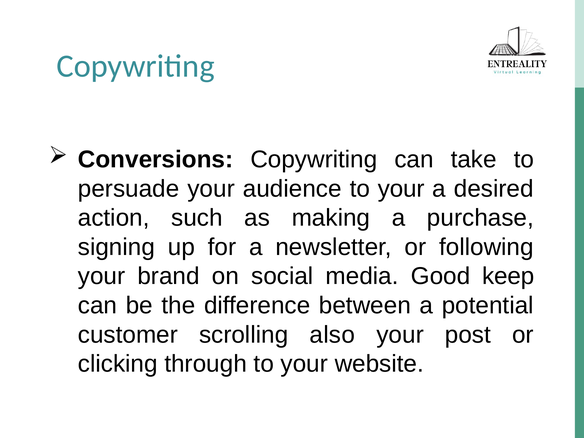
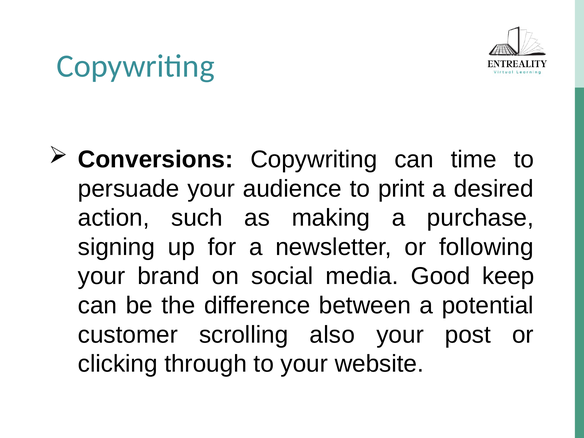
take: take -> time
audience to your: your -> print
